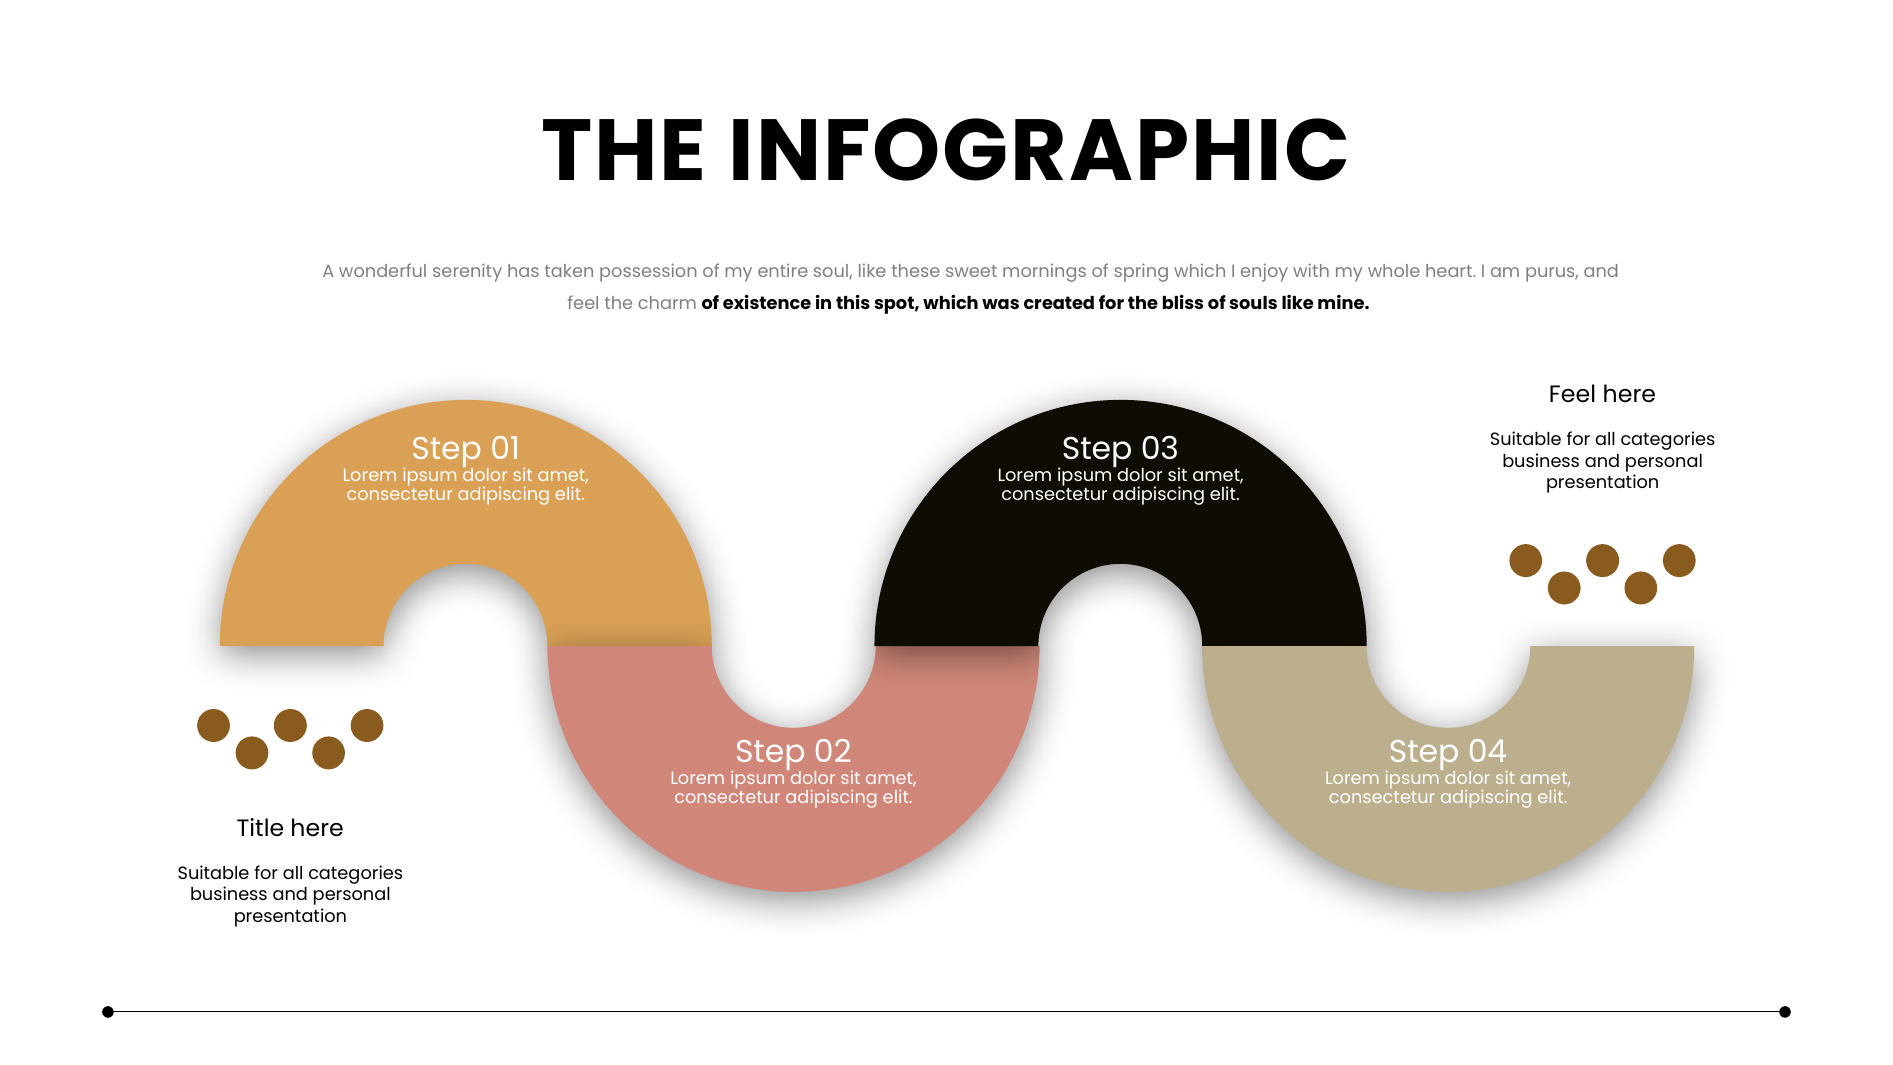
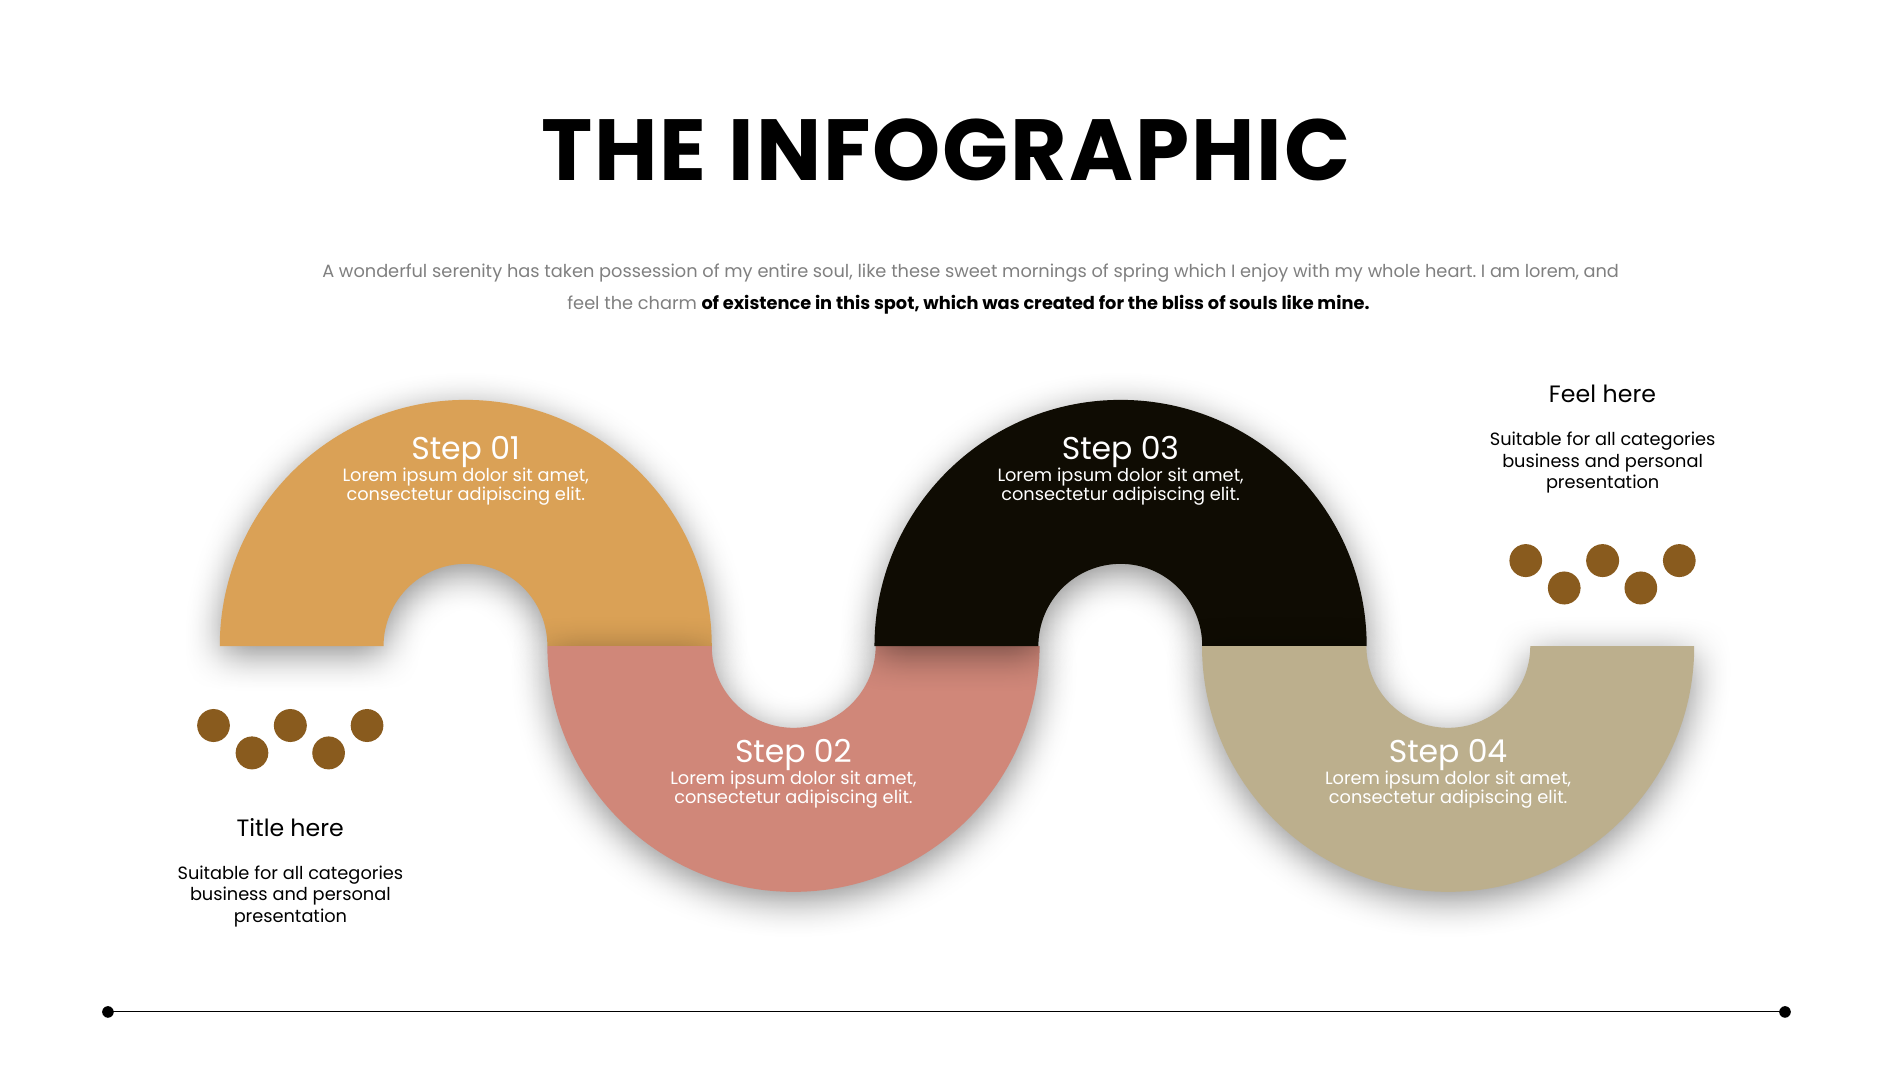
am purus: purus -> lorem
